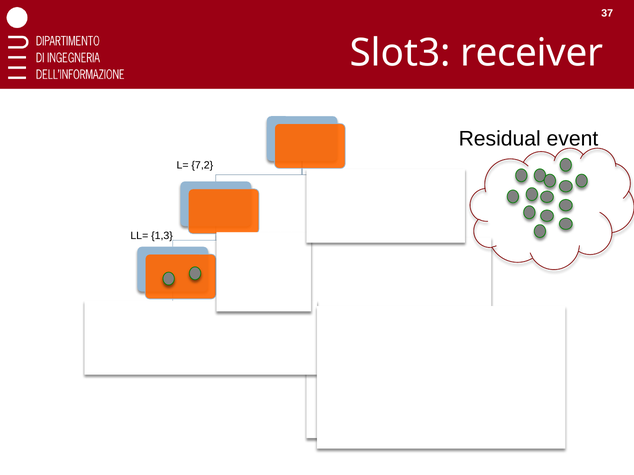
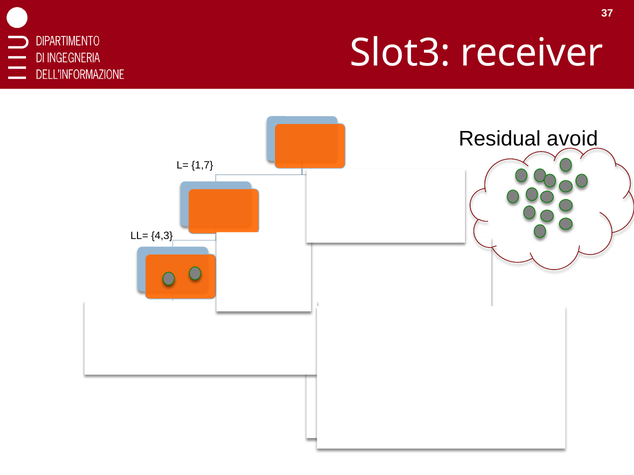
event: event -> avoid
7,2: 7,2 -> 1,7
1,3: 1,3 -> 4,3
